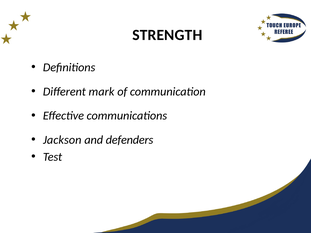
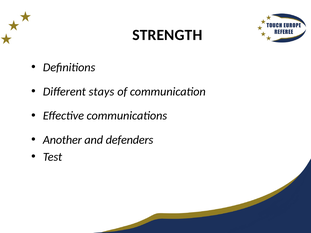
mark: mark -> stays
Jackson: Jackson -> Another
